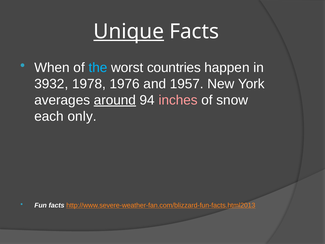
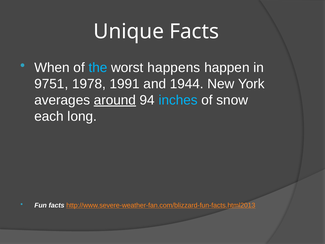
Unique underline: present -> none
countries: countries -> happens
3932: 3932 -> 9751
1976: 1976 -> 1991
1957: 1957 -> 1944
inches colour: pink -> light blue
only: only -> long
